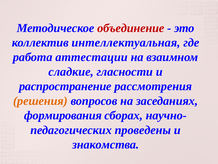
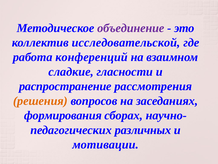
объединение colour: red -> purple
интеллектуальная: интеллектуальная -> исследовательской
аттестации: аттестации -> конференций
проведены: проведены -> различных
знакомства: знакомства -> мотивации
